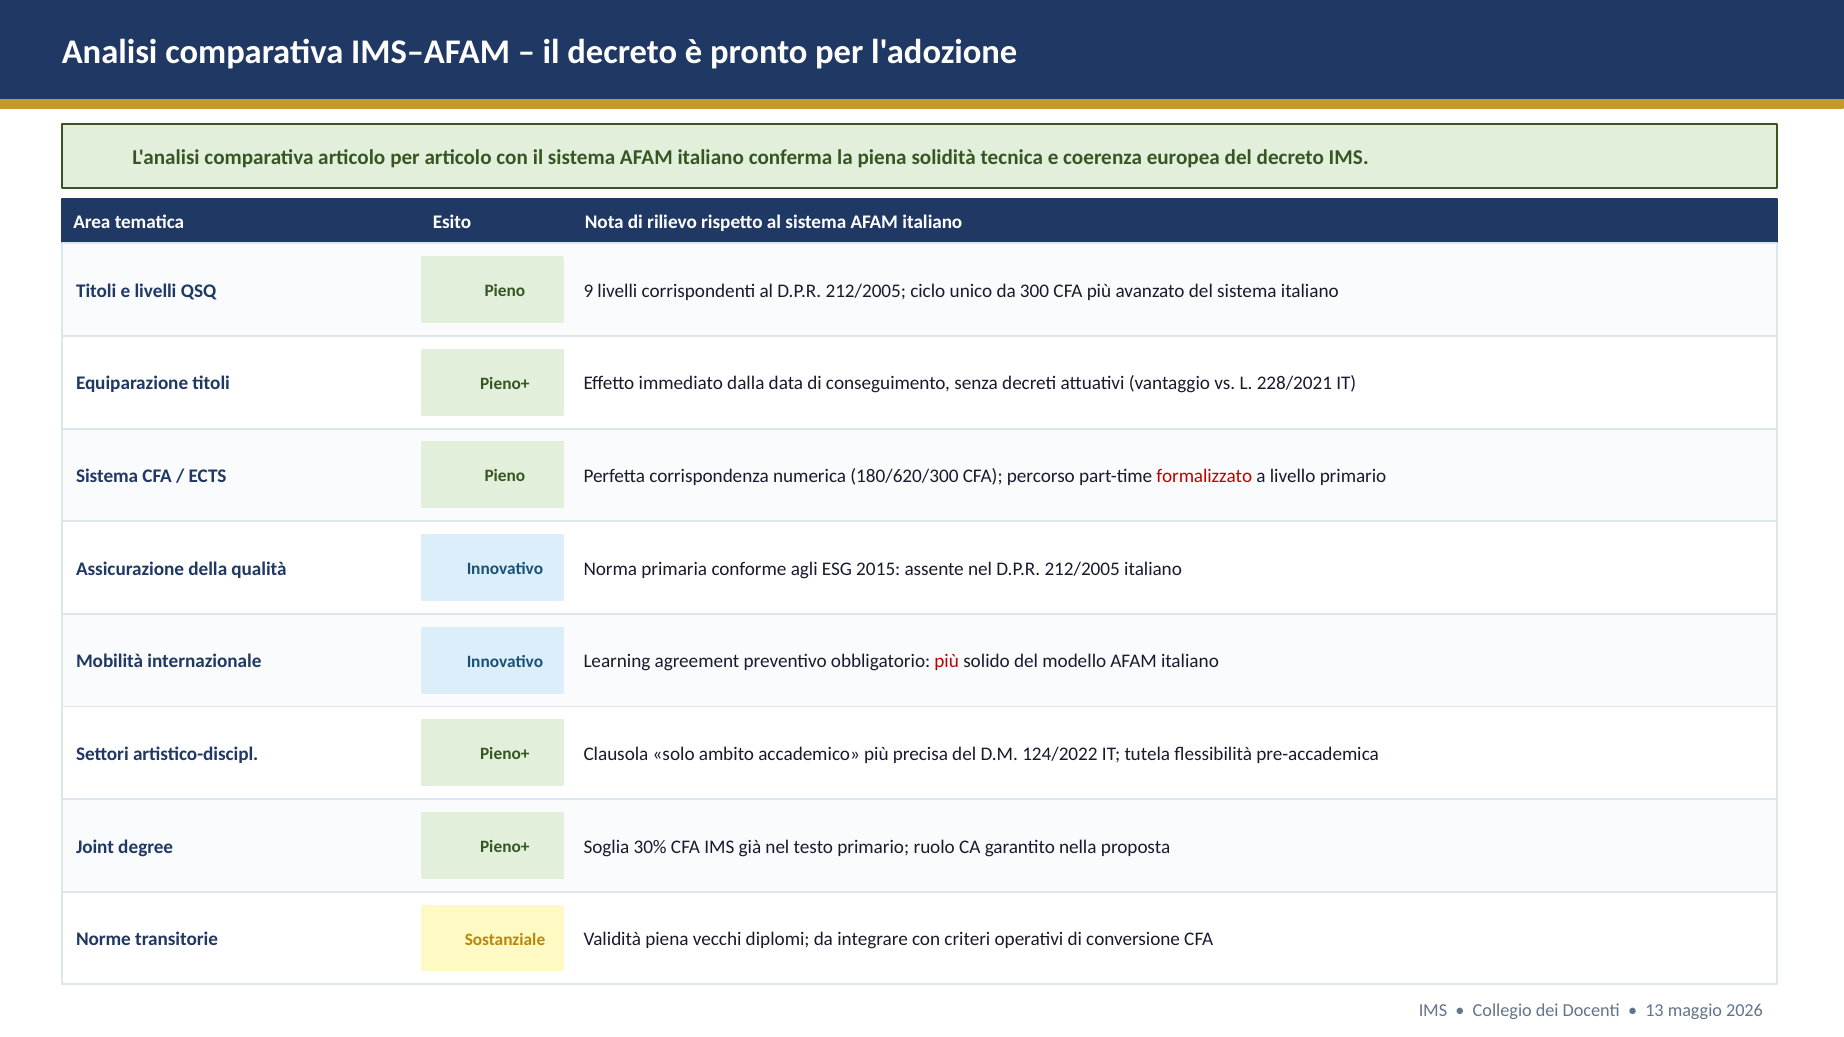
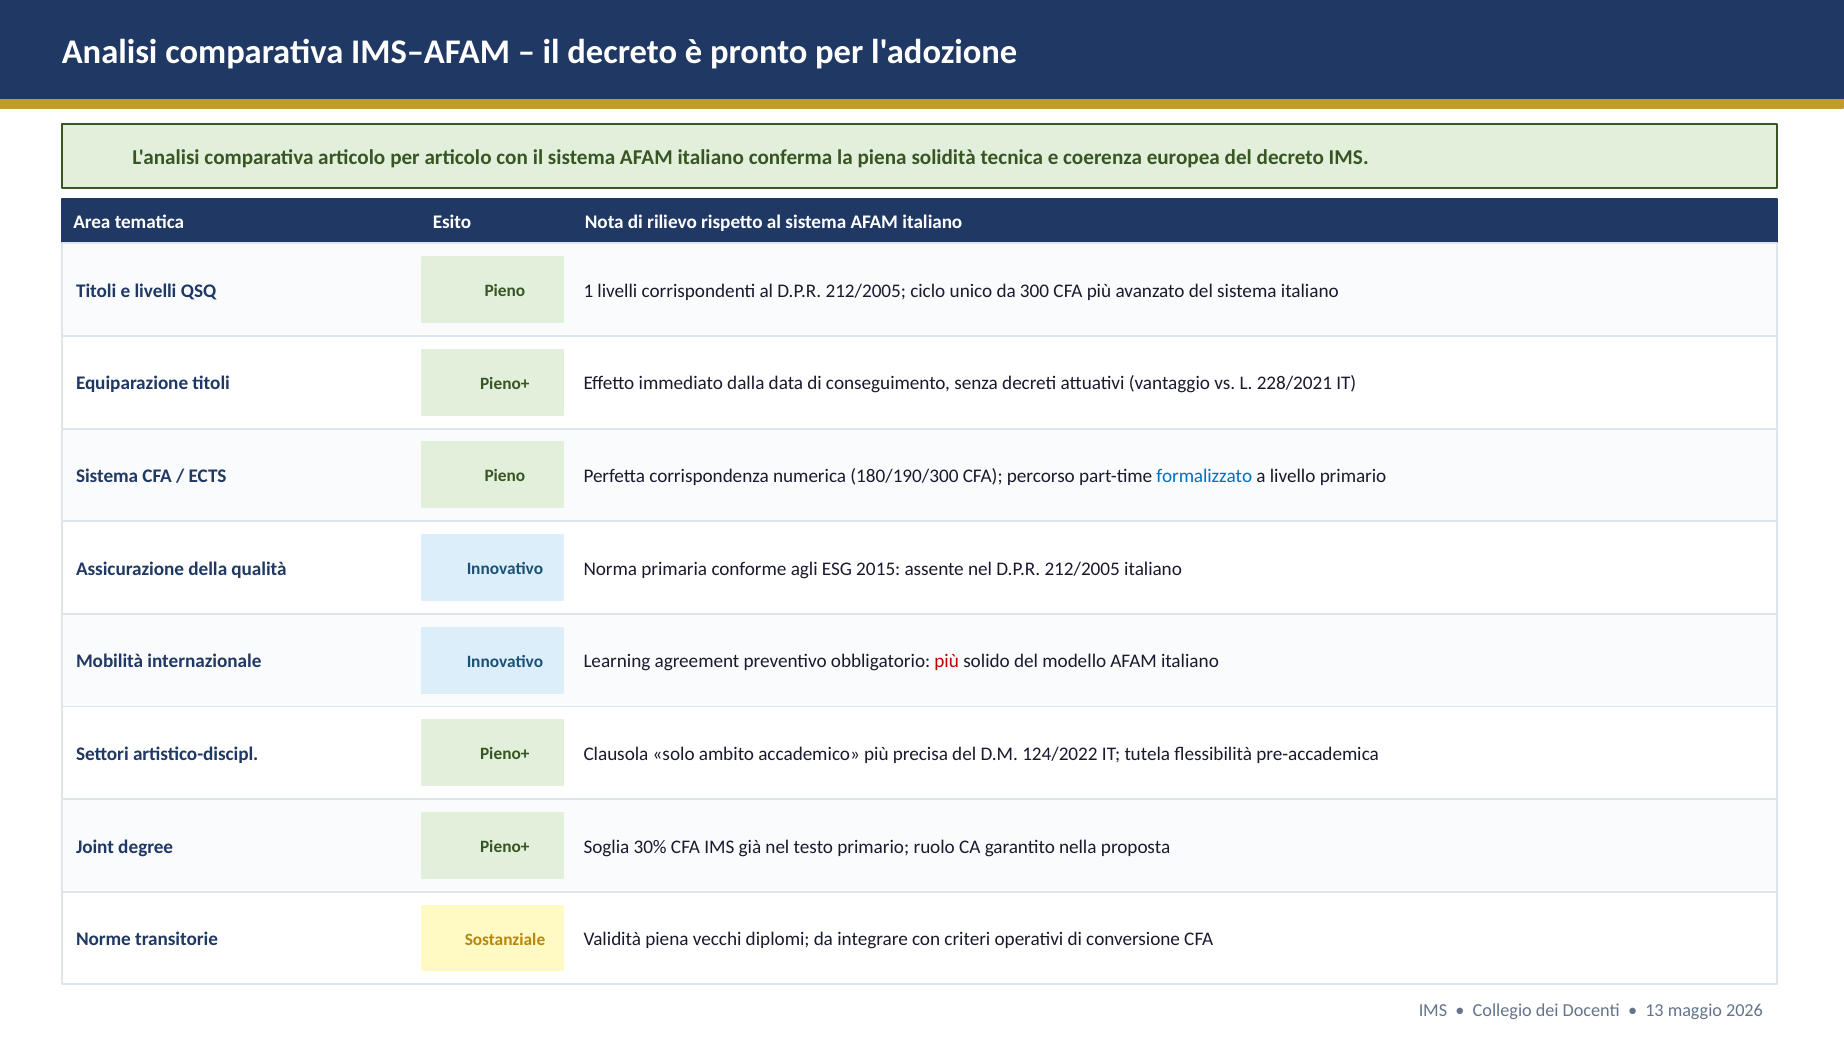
9: 9 -> 1
180/620/300: 180/620/300 -> 180/190/300
formalizzato colour: red -> blue
